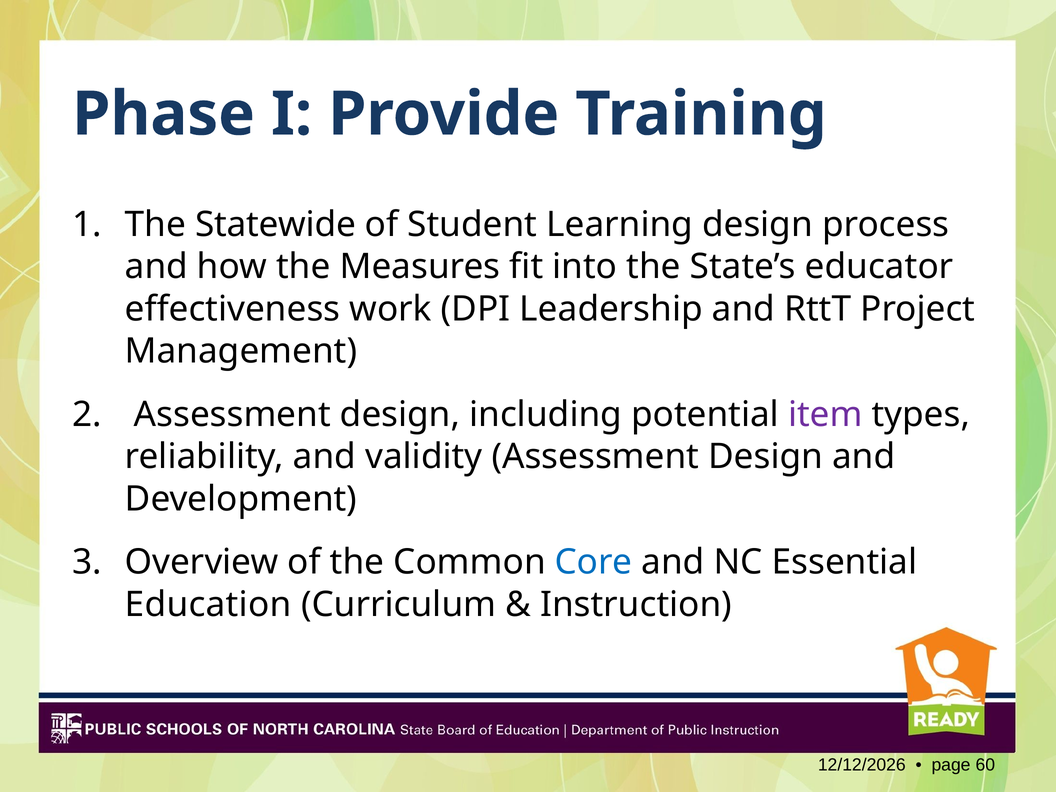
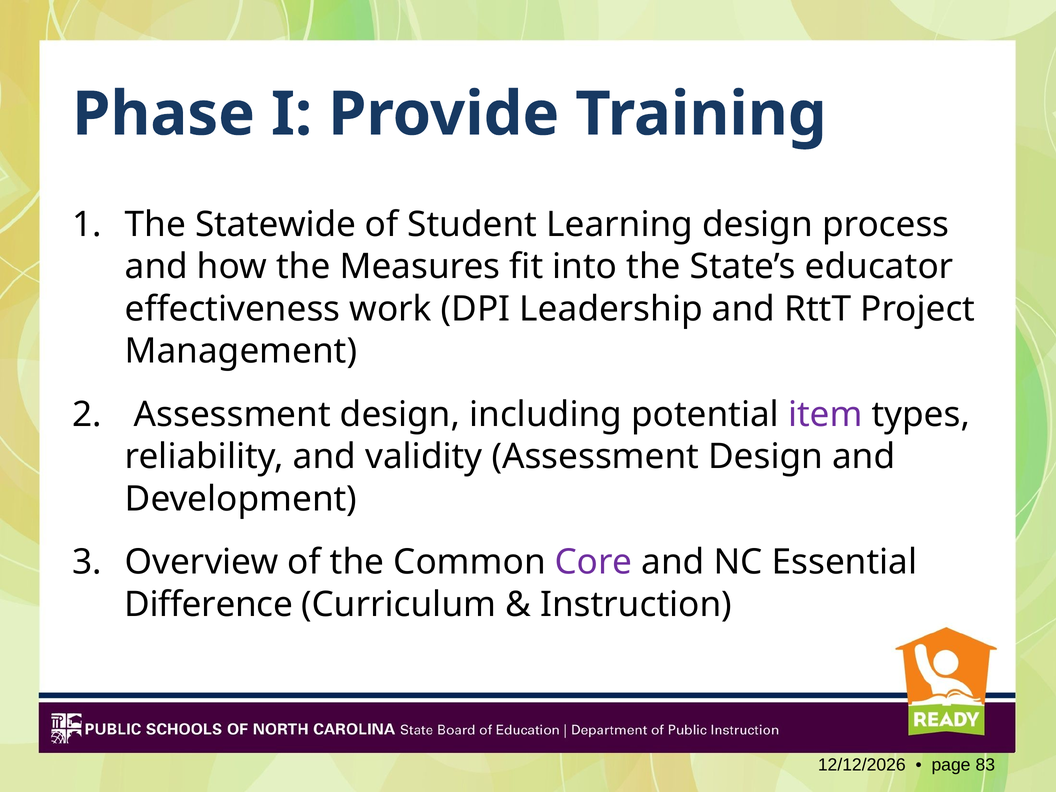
Core colour: blue -> purple
Education: Education -> Difference
60: 60 -> 83
